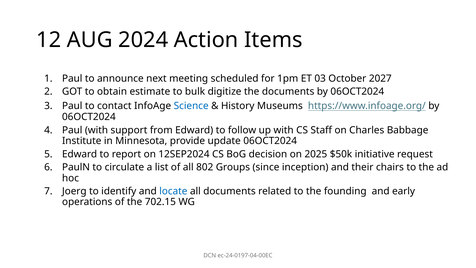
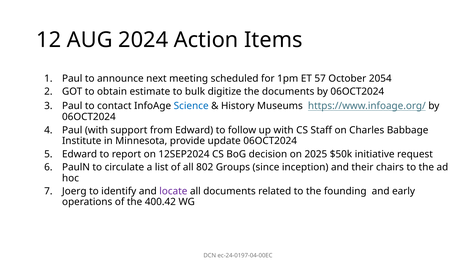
03: 03 -> 57
2027: 2027 -> 2054
locate colour: blue -> purple
702.15: 702.15 -> 400.42
